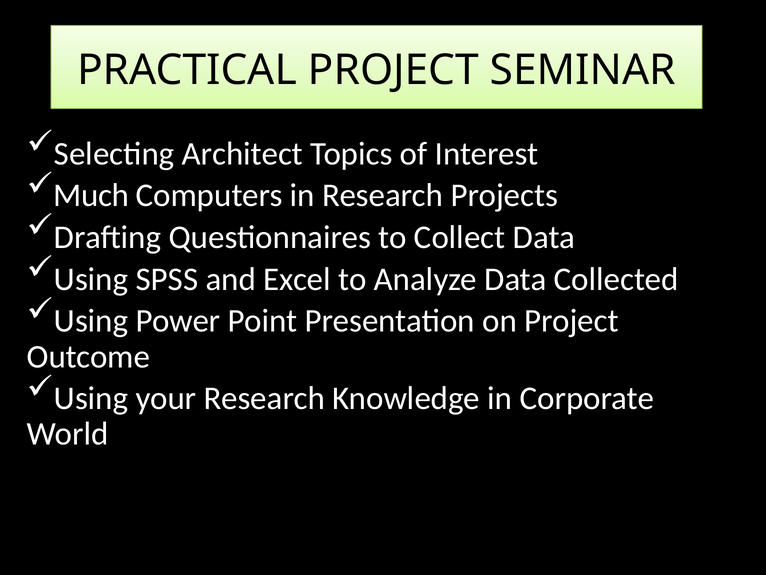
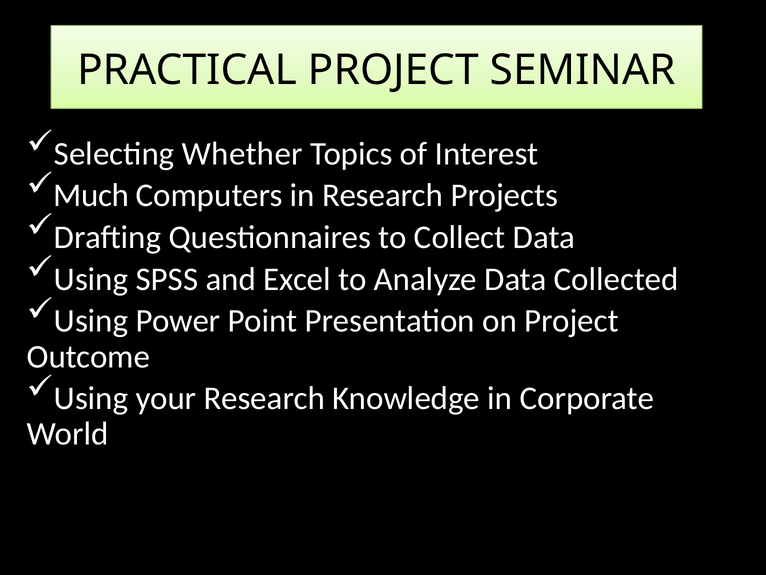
Architect: Architect -> Whether
